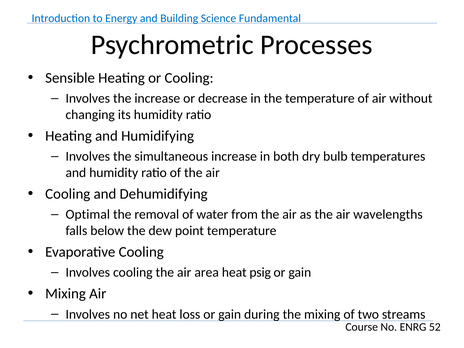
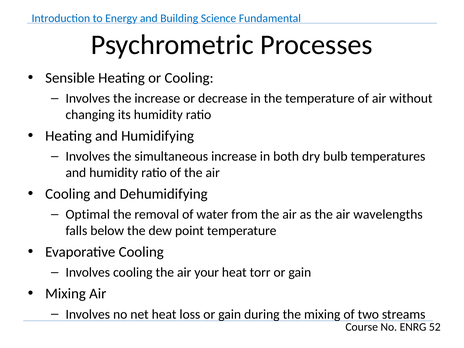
area: area -> your
psig: psig -> torr
